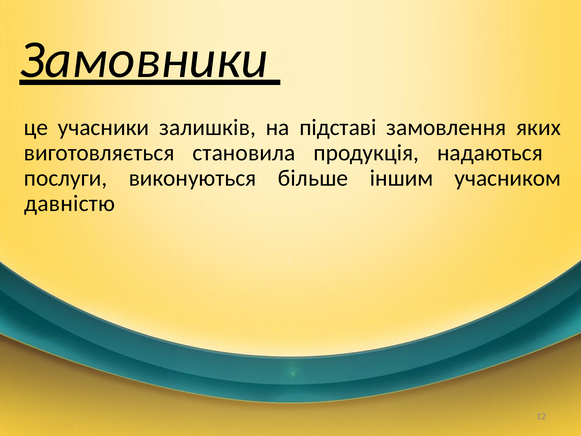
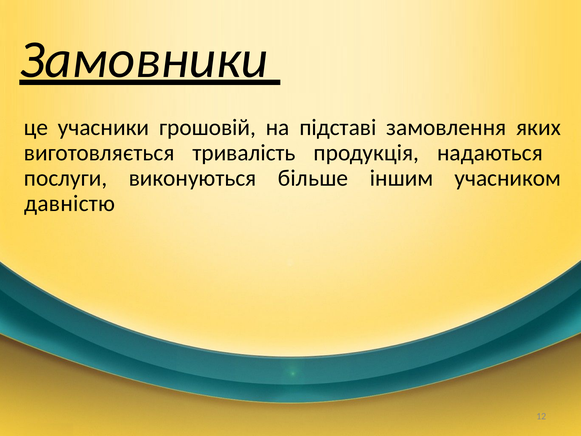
залишків: залишків -> грошовій
становила: становила -> тривалість
